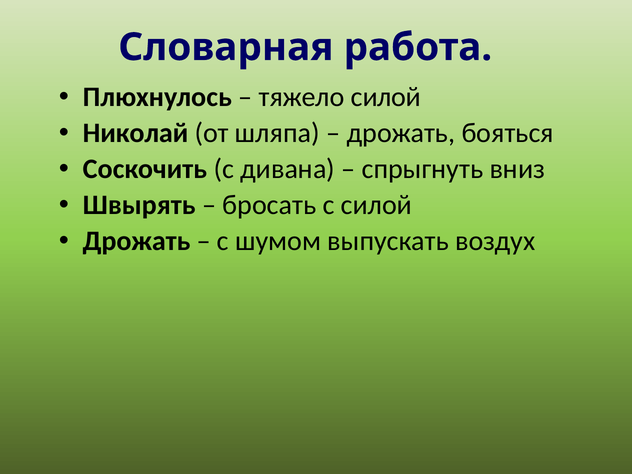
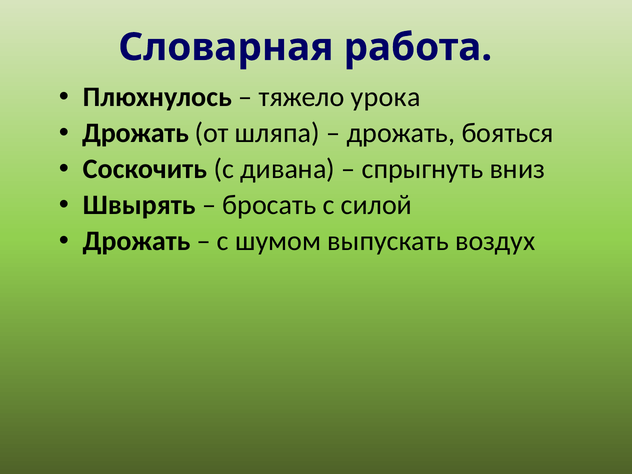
тяжело силой: силой -> урока
Николай at (135, 133): Николай -> Дрожать
